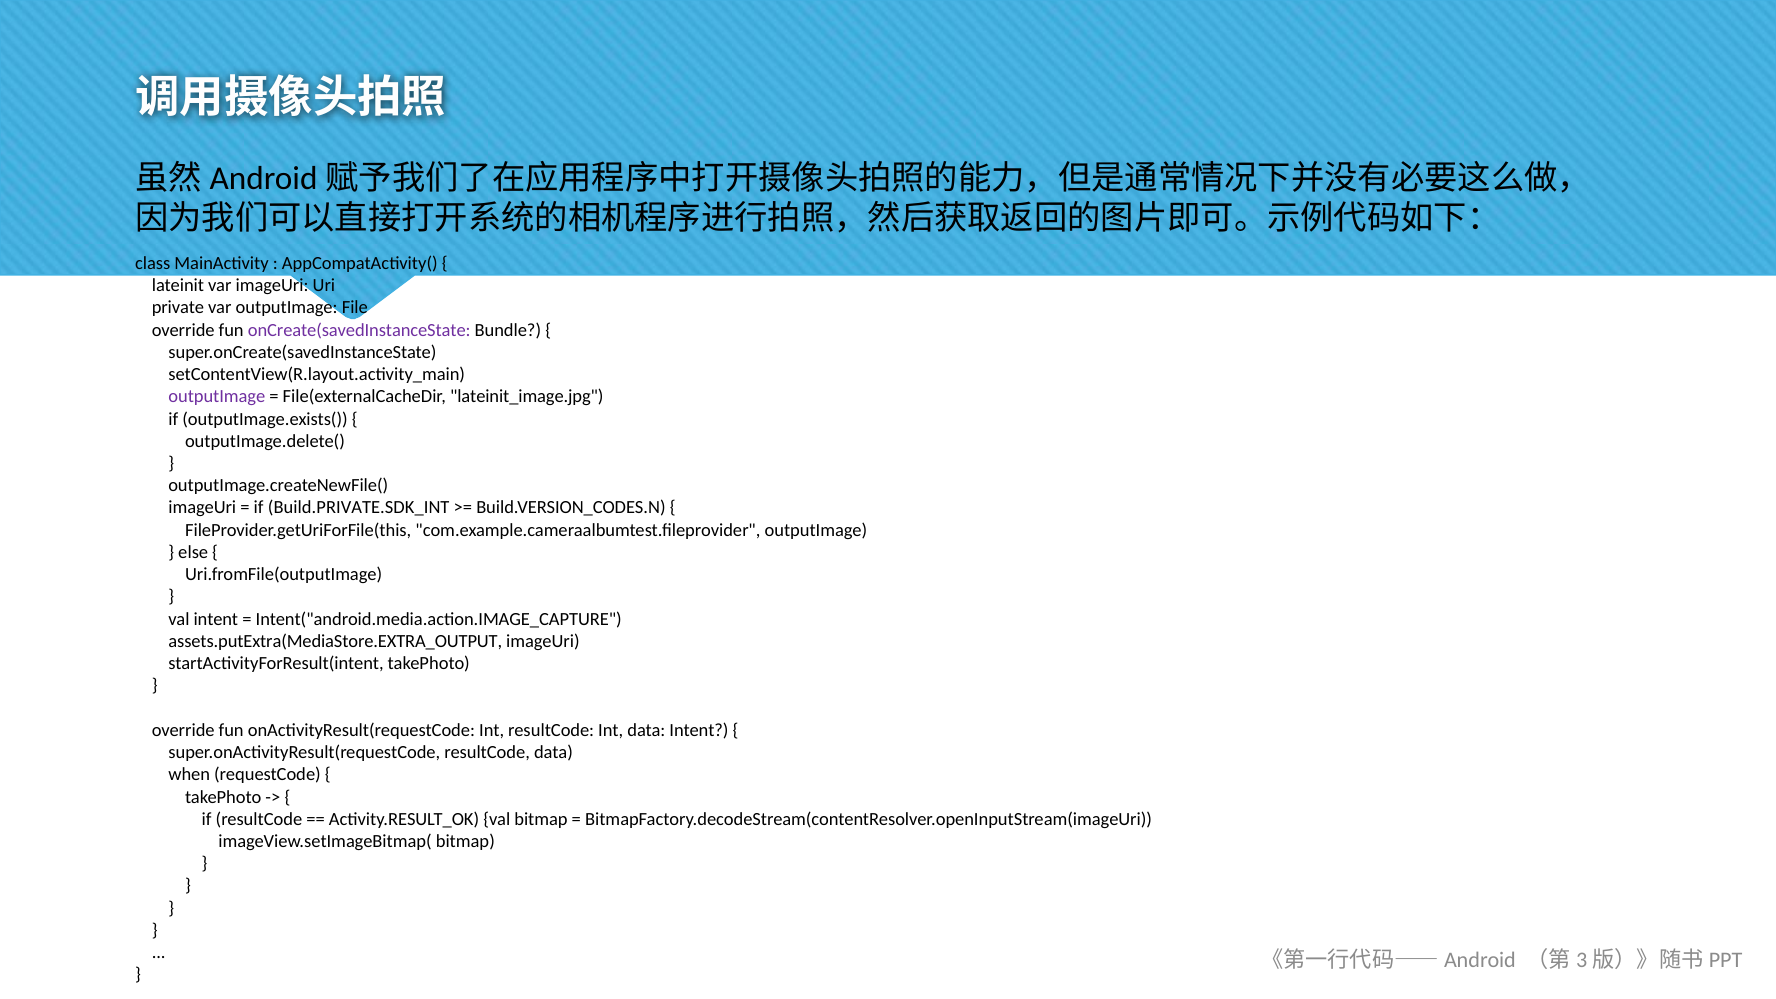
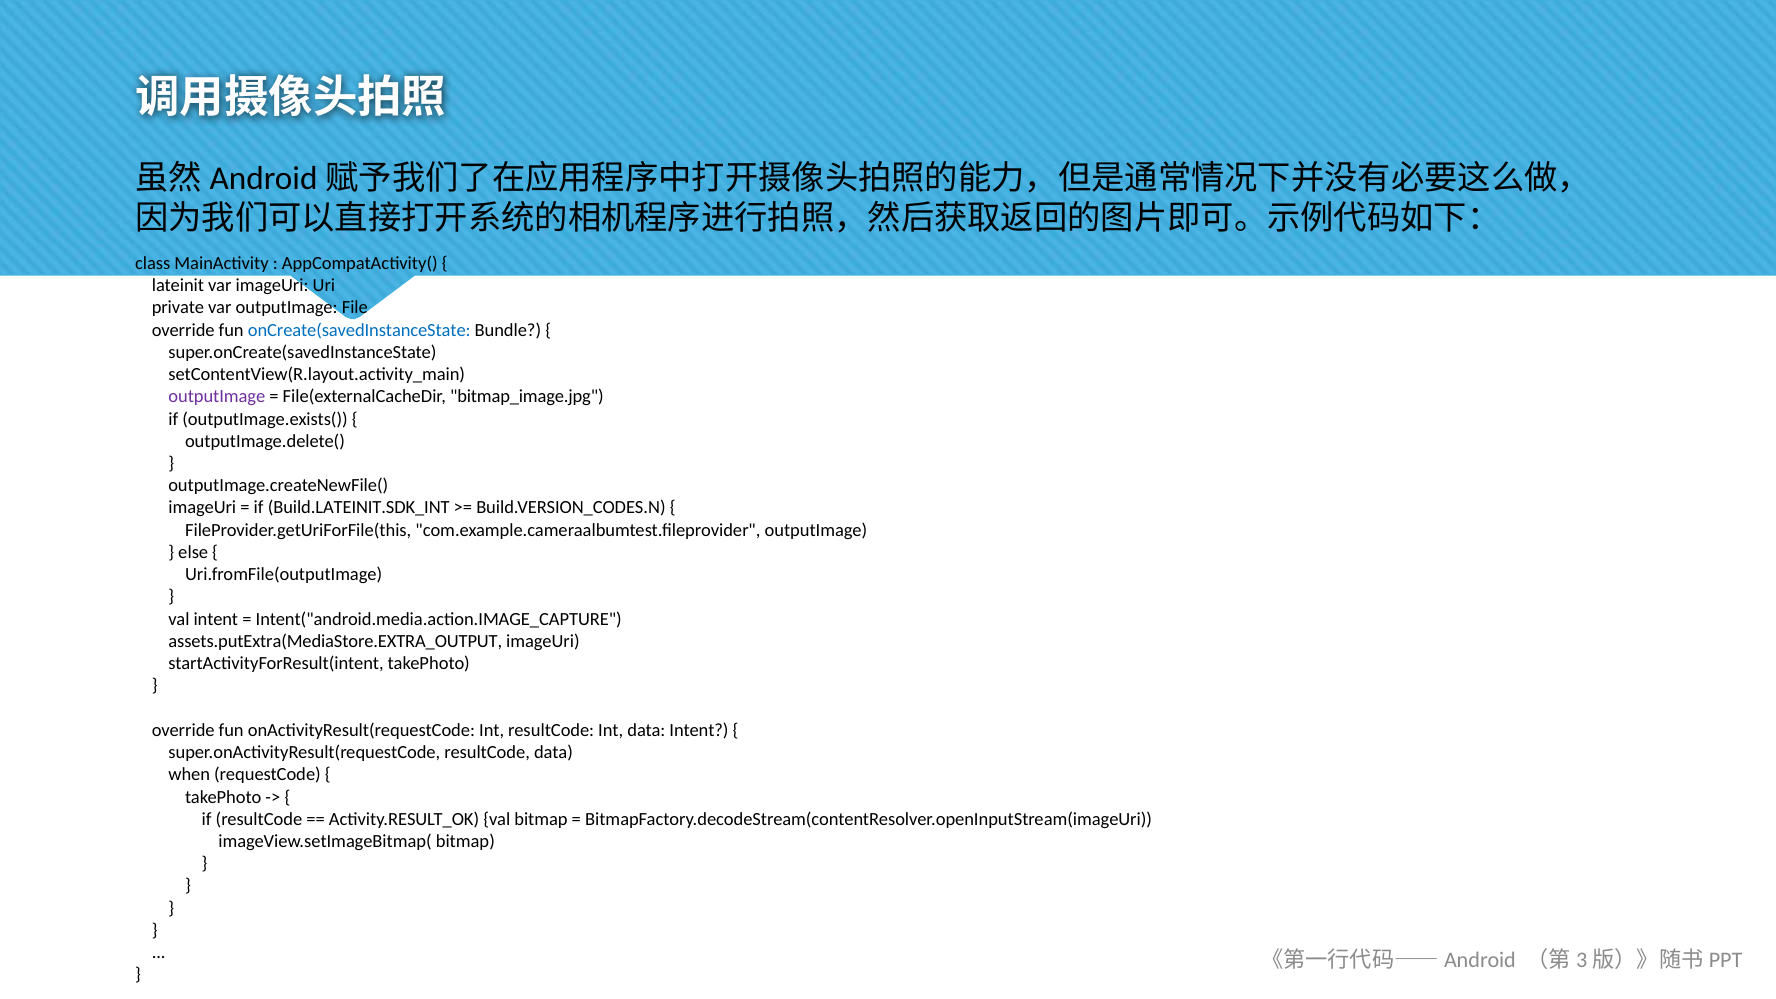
onCreate(savedInstanceState colour: purple -> blue
lateinit_image.jpg: lateinit_image.jpg -> bitmap_image.jpg
Build.PRIVATE.SDK_INT: Build.PRIVATE.SDK_INT -> Build.LATEINIT.SDK_INT
